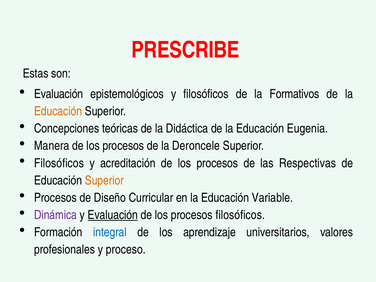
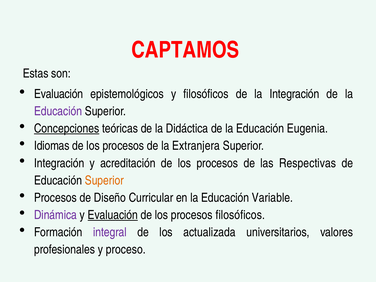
PRESCRIBE: PRESCRIBE -> CAPTAMOS
la Formativos: Formativos -> Integración
Educación at (58, 111) colour: orange -> purple
Concepciones underline: none -> present
Manera: Manera -> Idiomas
Deroncele: Deroncele -> Extranjera
Filosóficos at (59, 163): Filosóficos -> Integración
integral colour: blue -> purple
aprendizaje: aprendizaje -> actualizada
